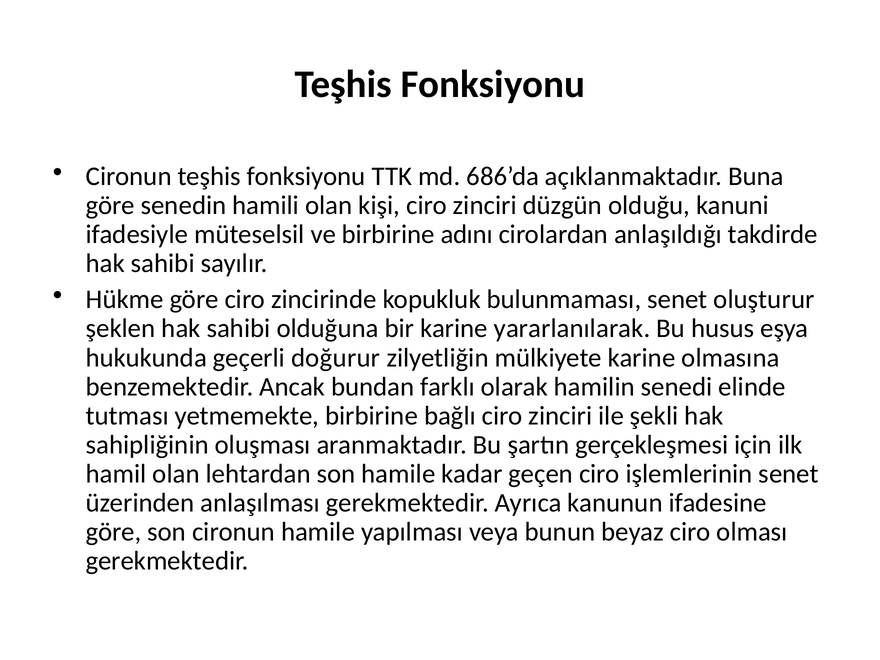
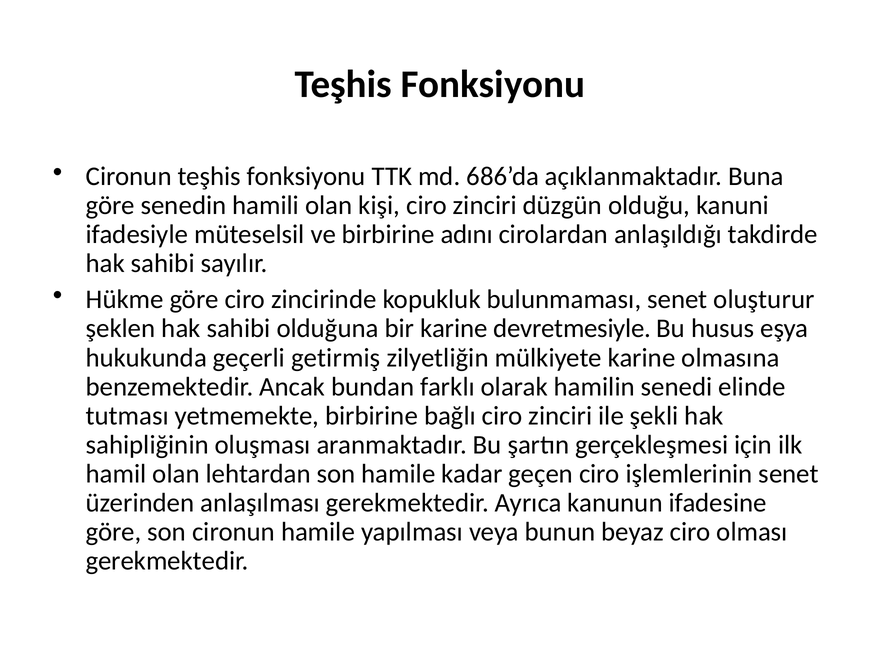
yararlanılarak: yararlanılarak -> devretmesiyle
doğurur: doğurur -> getirmiş
